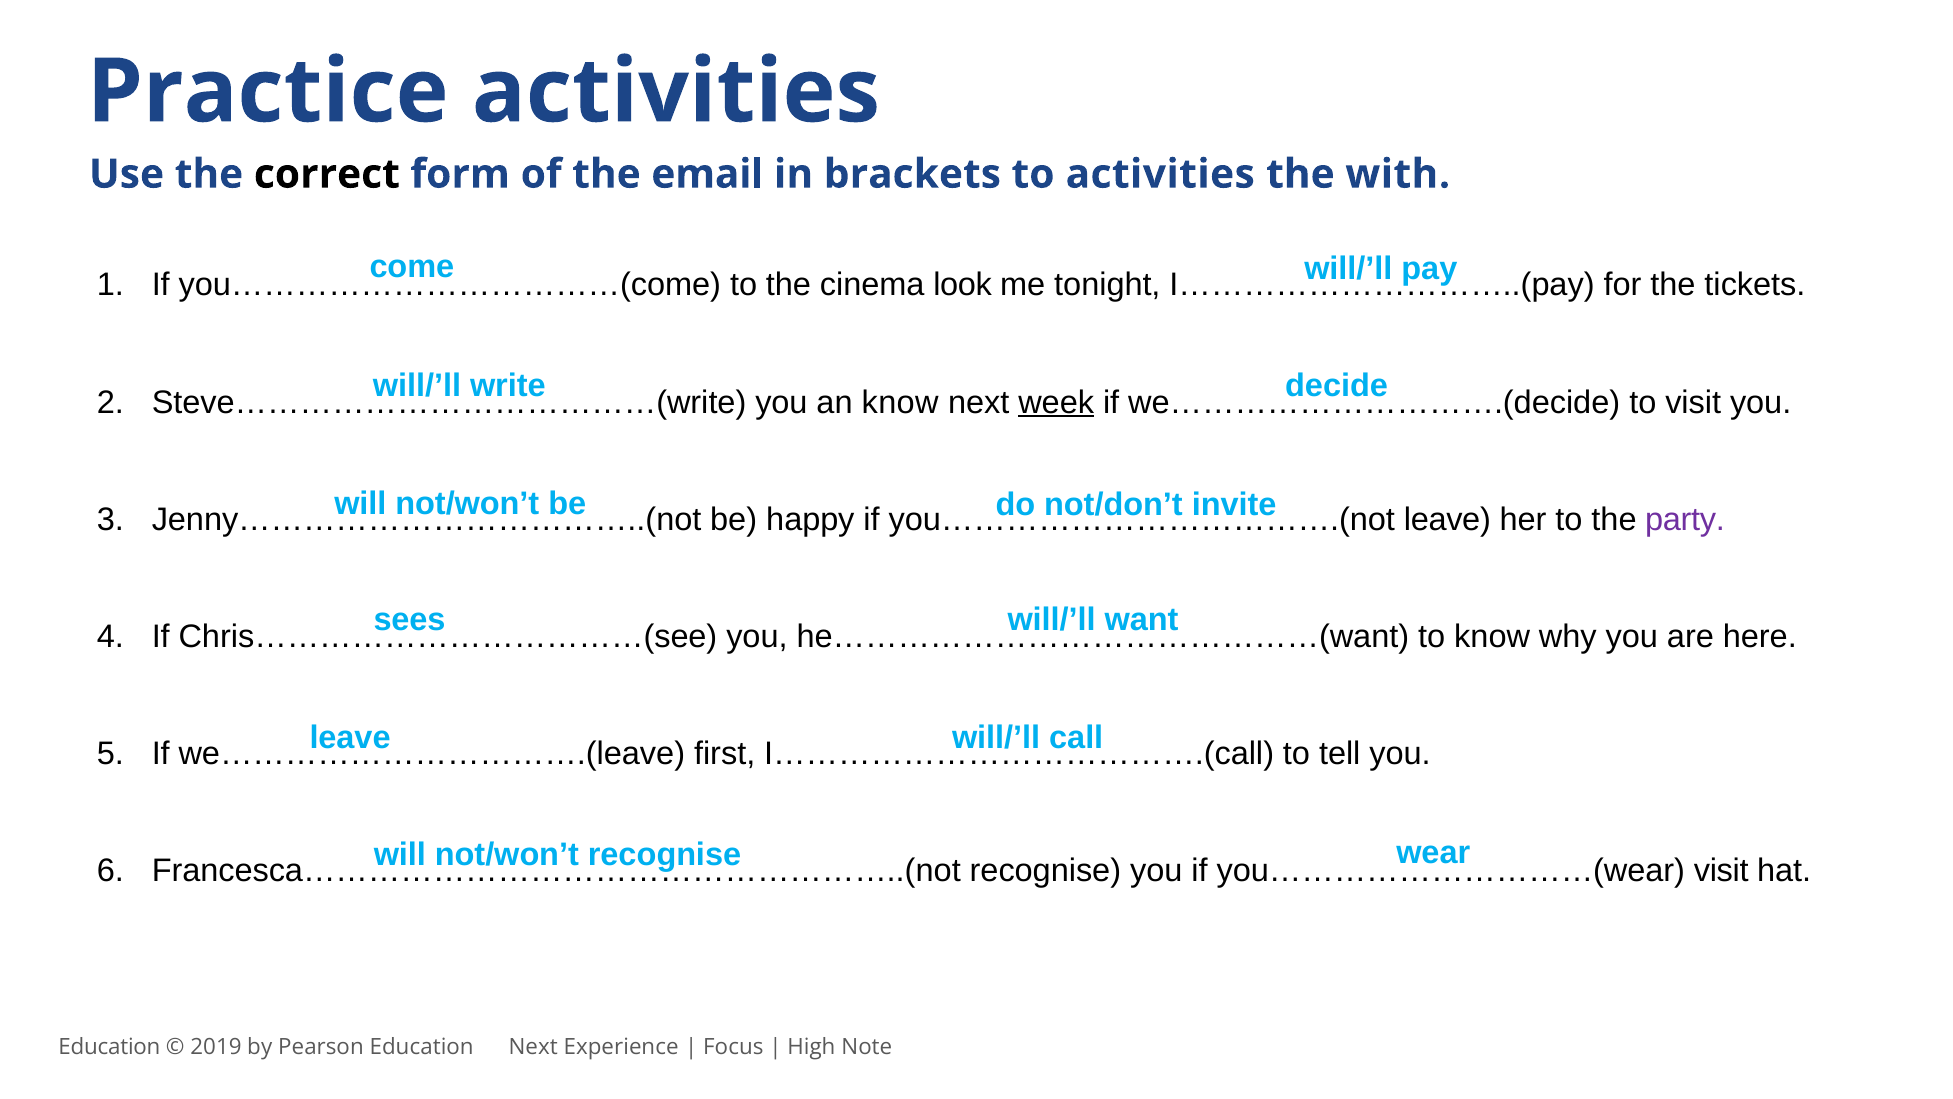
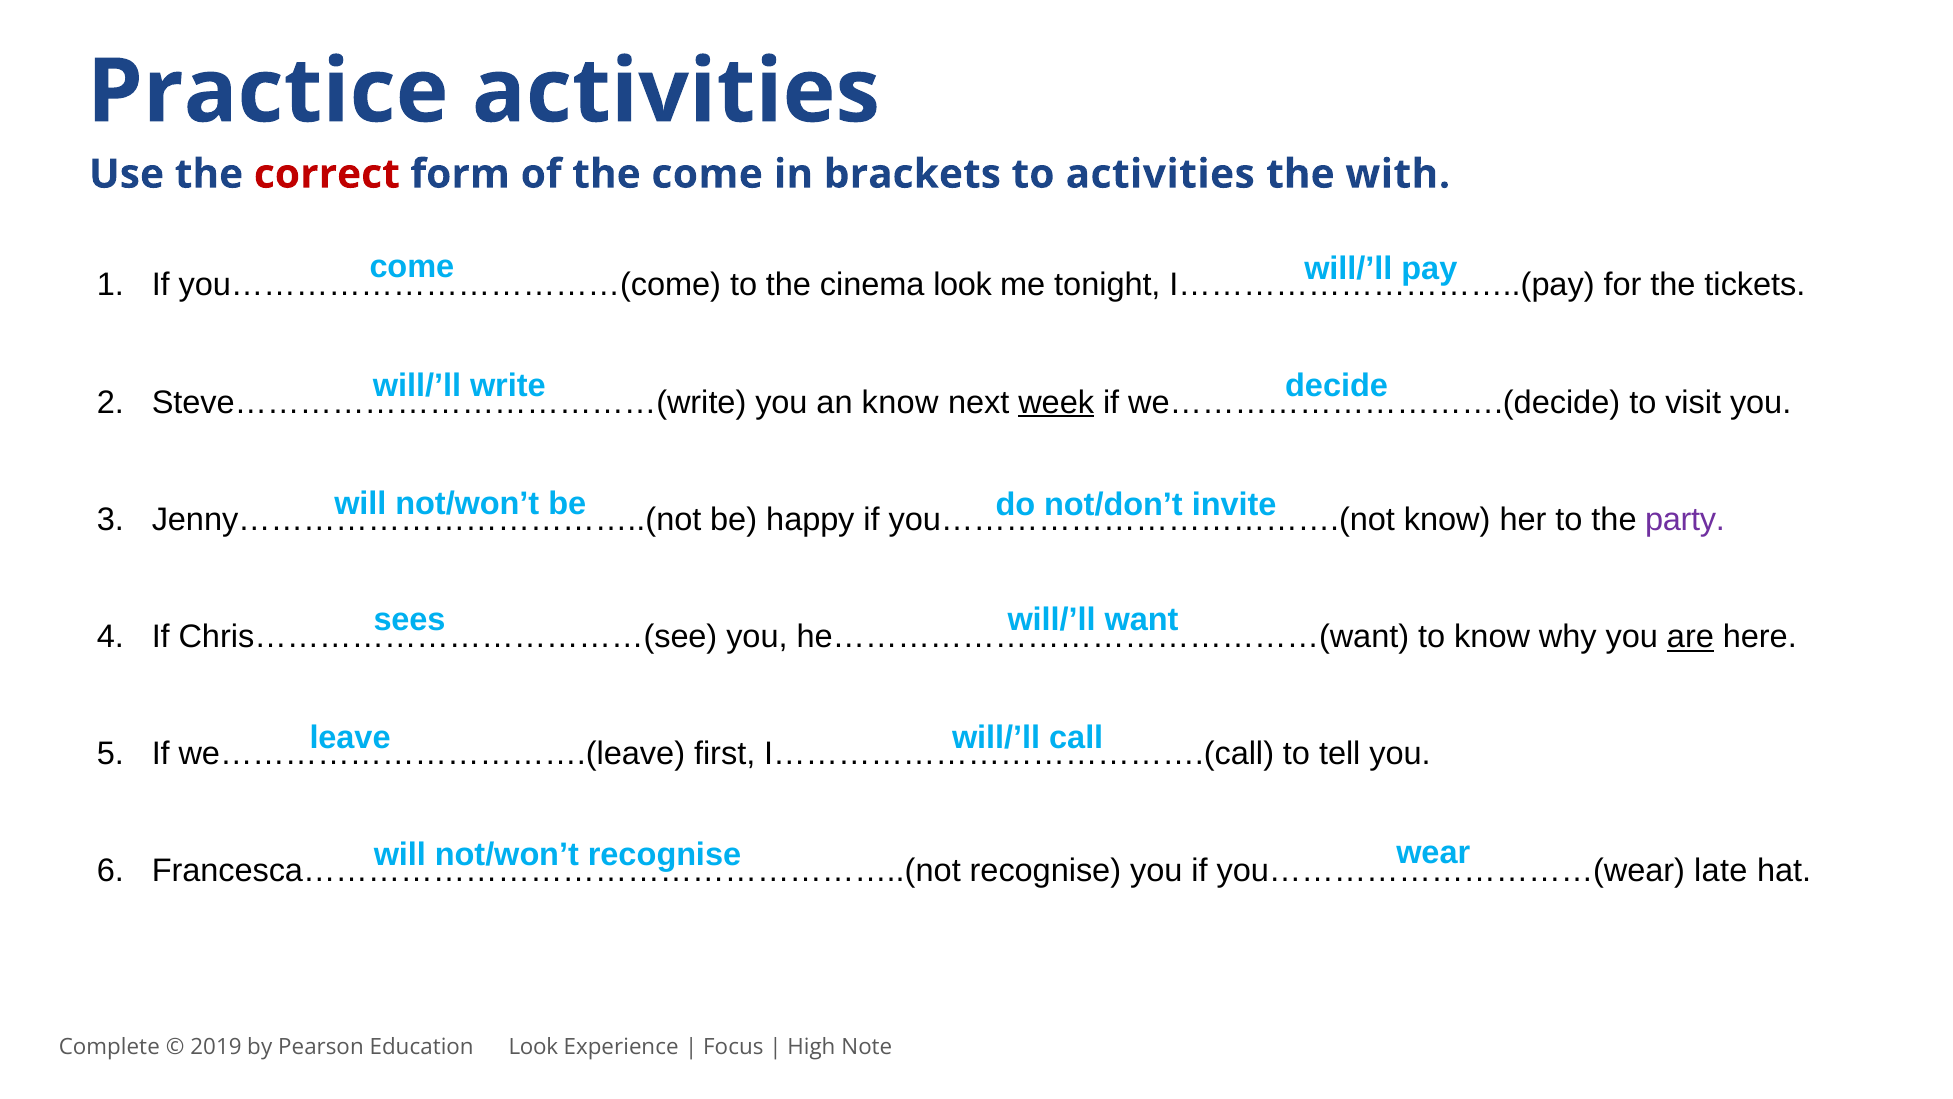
correct colour: black -> red
the email: email -> come
leave at (1447, 519): leave -> know
are underline: none -> present
visit at (1721, 871): visit -> late
Education at (109, 1047): Education -> Complete
Education Next: Next -> Look
